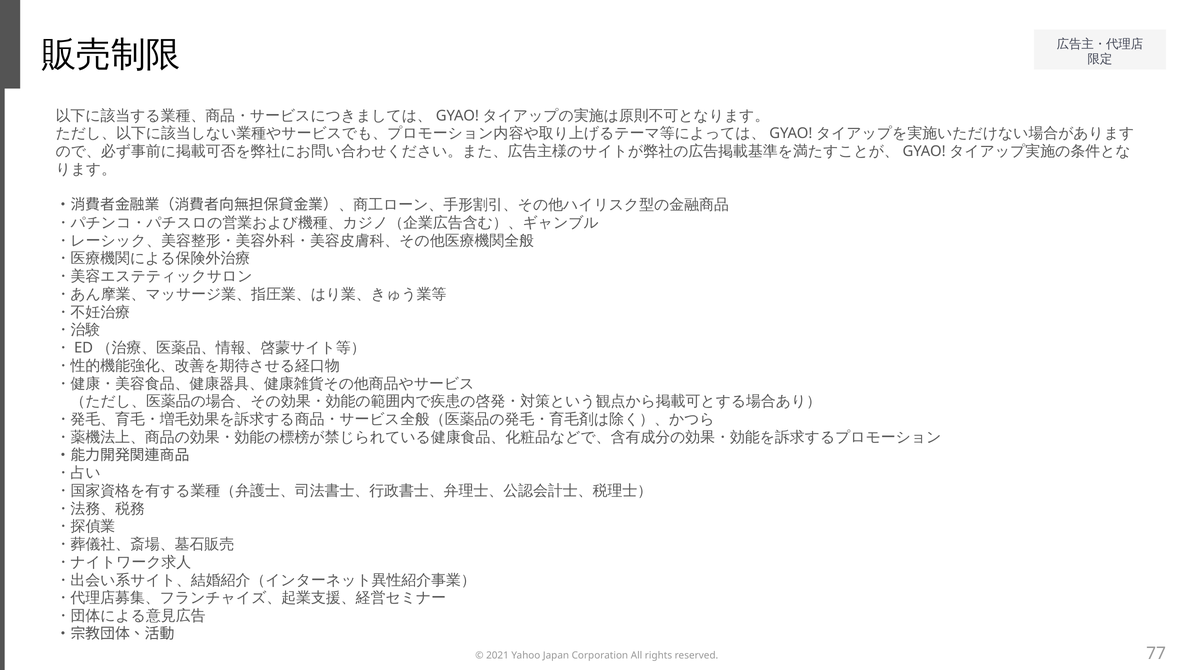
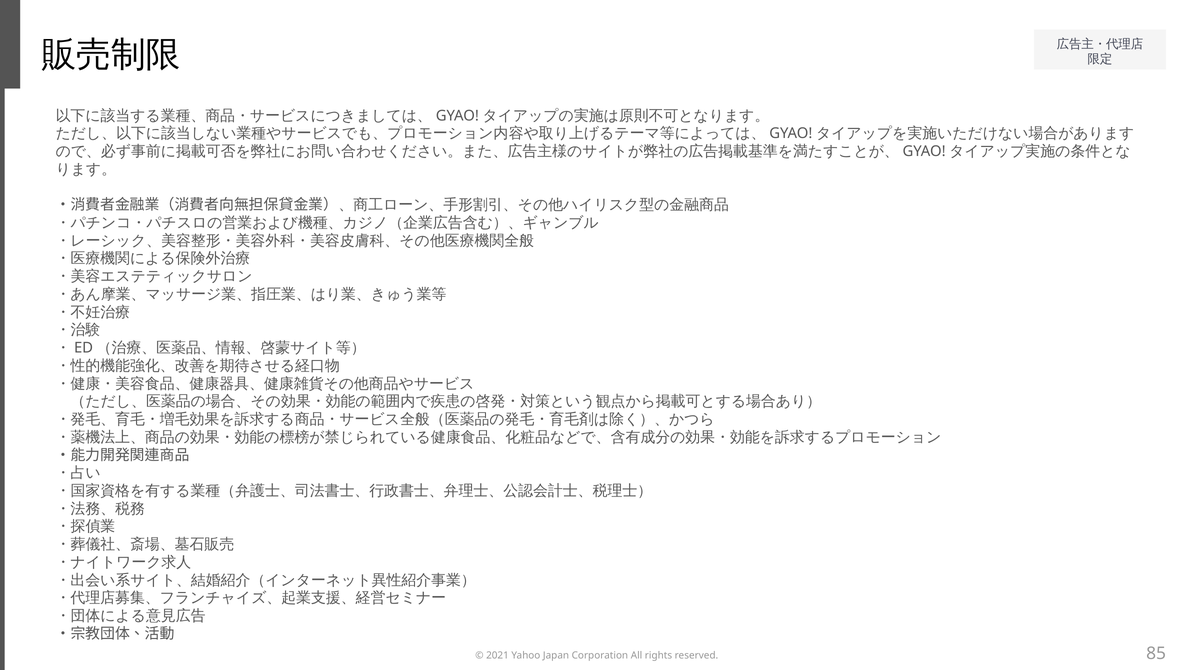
77: 77 -> 85
